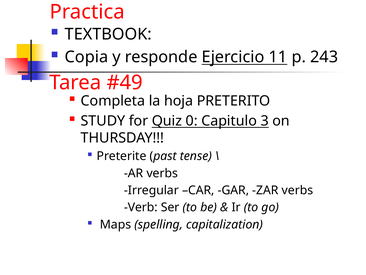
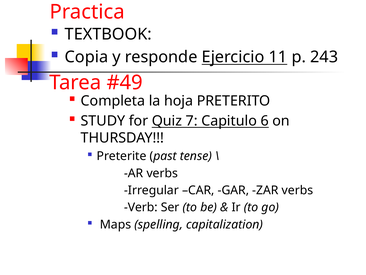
0: 0 -> 7
3: 3 -> 6
